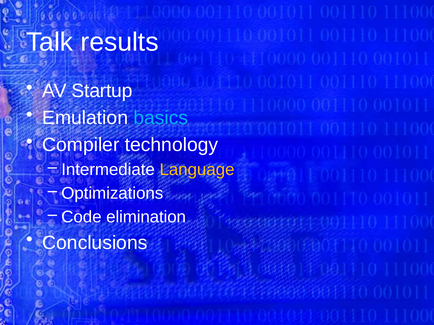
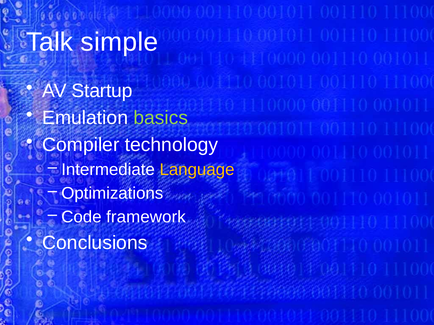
results: results -> simple
basics colour: light blue -> light green
elimination: elimination -> framework
